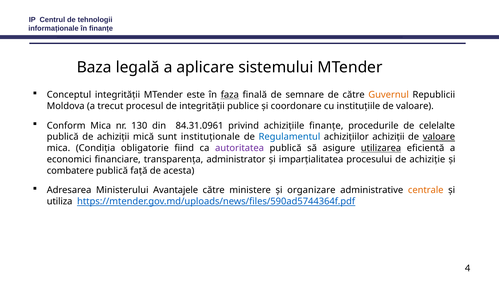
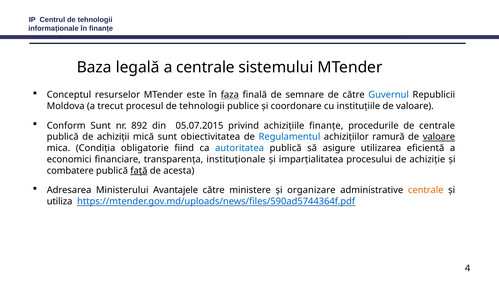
a aplicare: aplicare -> centrale
Conceptul integrității: integrității -> resurselor
Guvernul colour: orange -> blue
procesul de integrității: integrității -> tehnologii
Conform Mica: Mica -> Sunt
130: 130 -> 892
84.31.0961: 84.31.0961 -> 05.07.2015
de celelalte: celelalte -> centrale
instituționale: instituționale -> obiectivitatea
achizițiilor achiziții: achiziții -> ramură
autoritatea colour: purple -> blue
utilizarea underline: present -> none
administrator: administrator -> instituționale
față underline: none -> present
